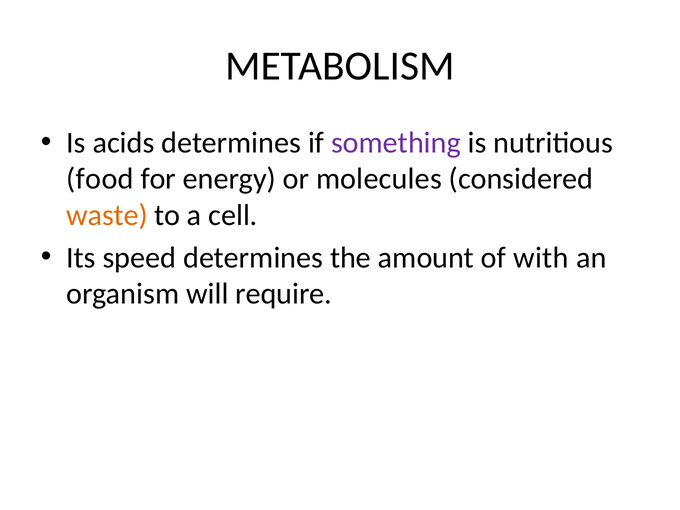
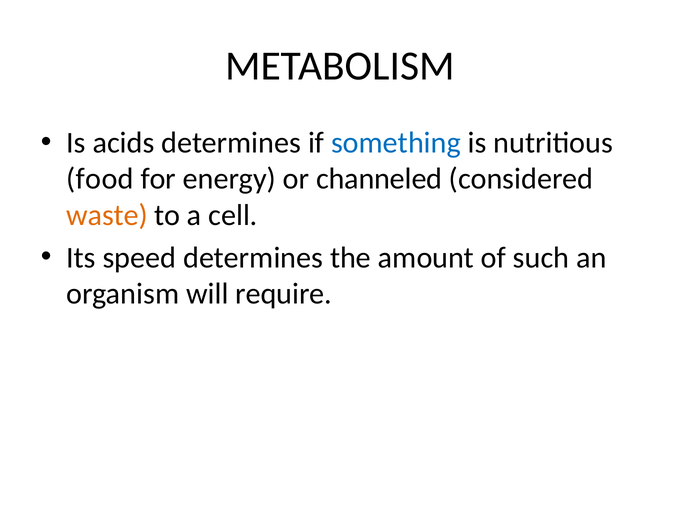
something colour: purple -> blue
molecules: molecules -> channeled
with: with -> such
